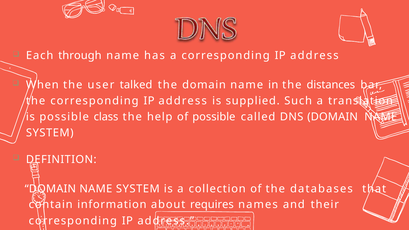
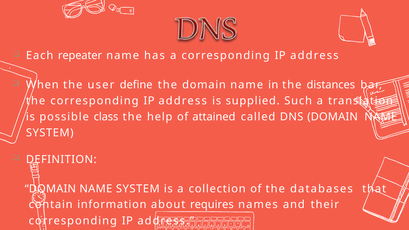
through: through -> repeater
talked: talked -> define
of possible: possible -> attained
